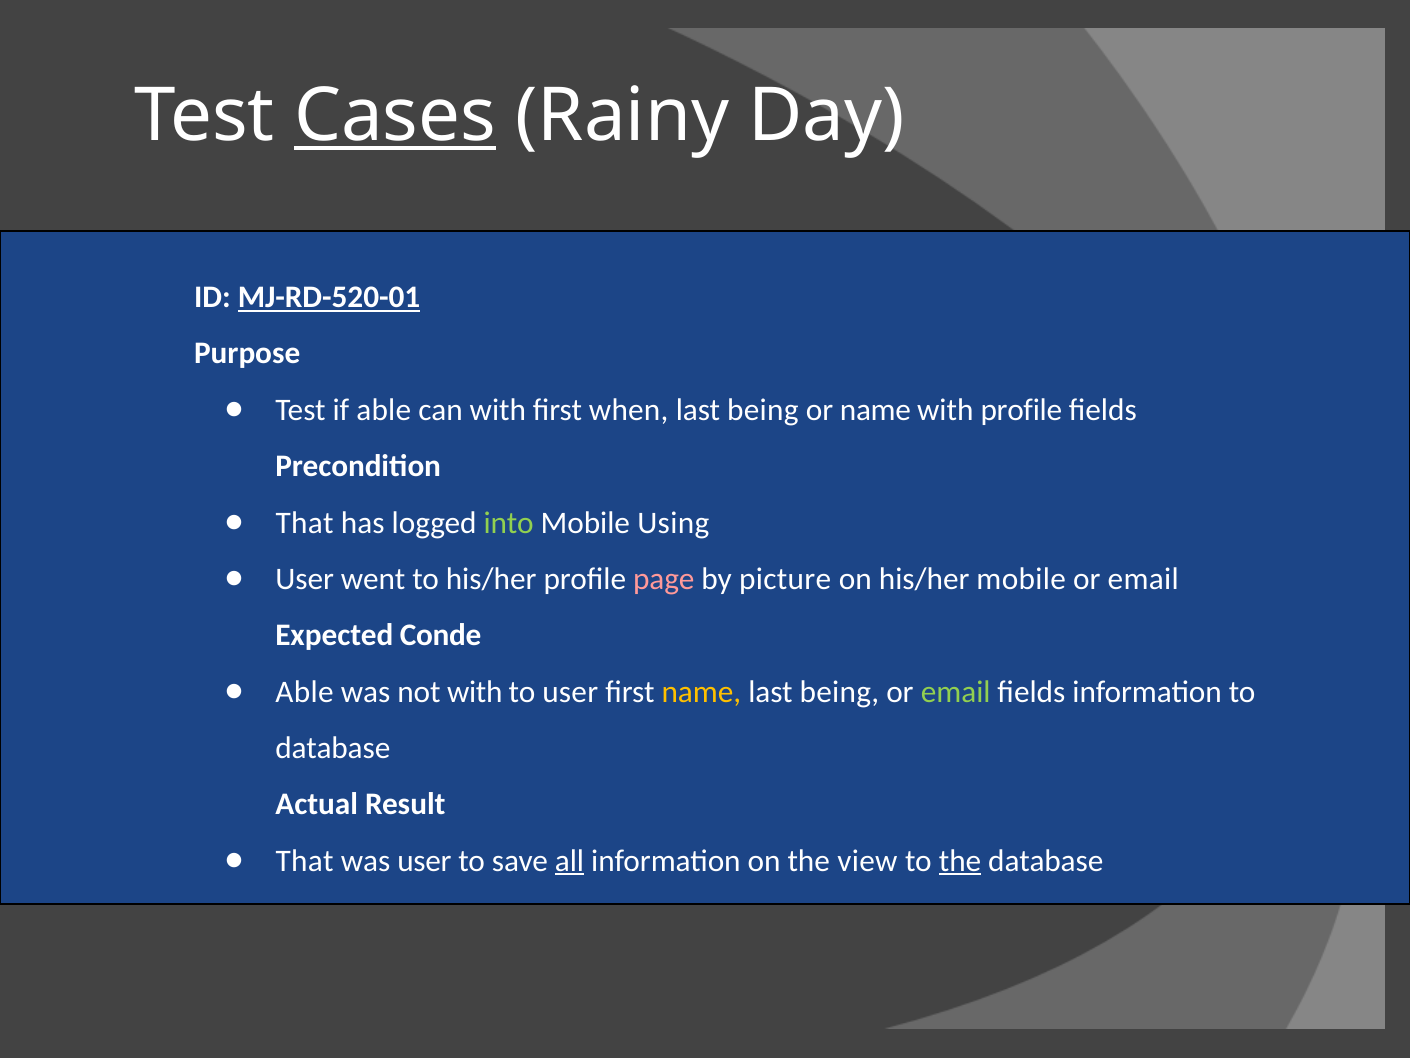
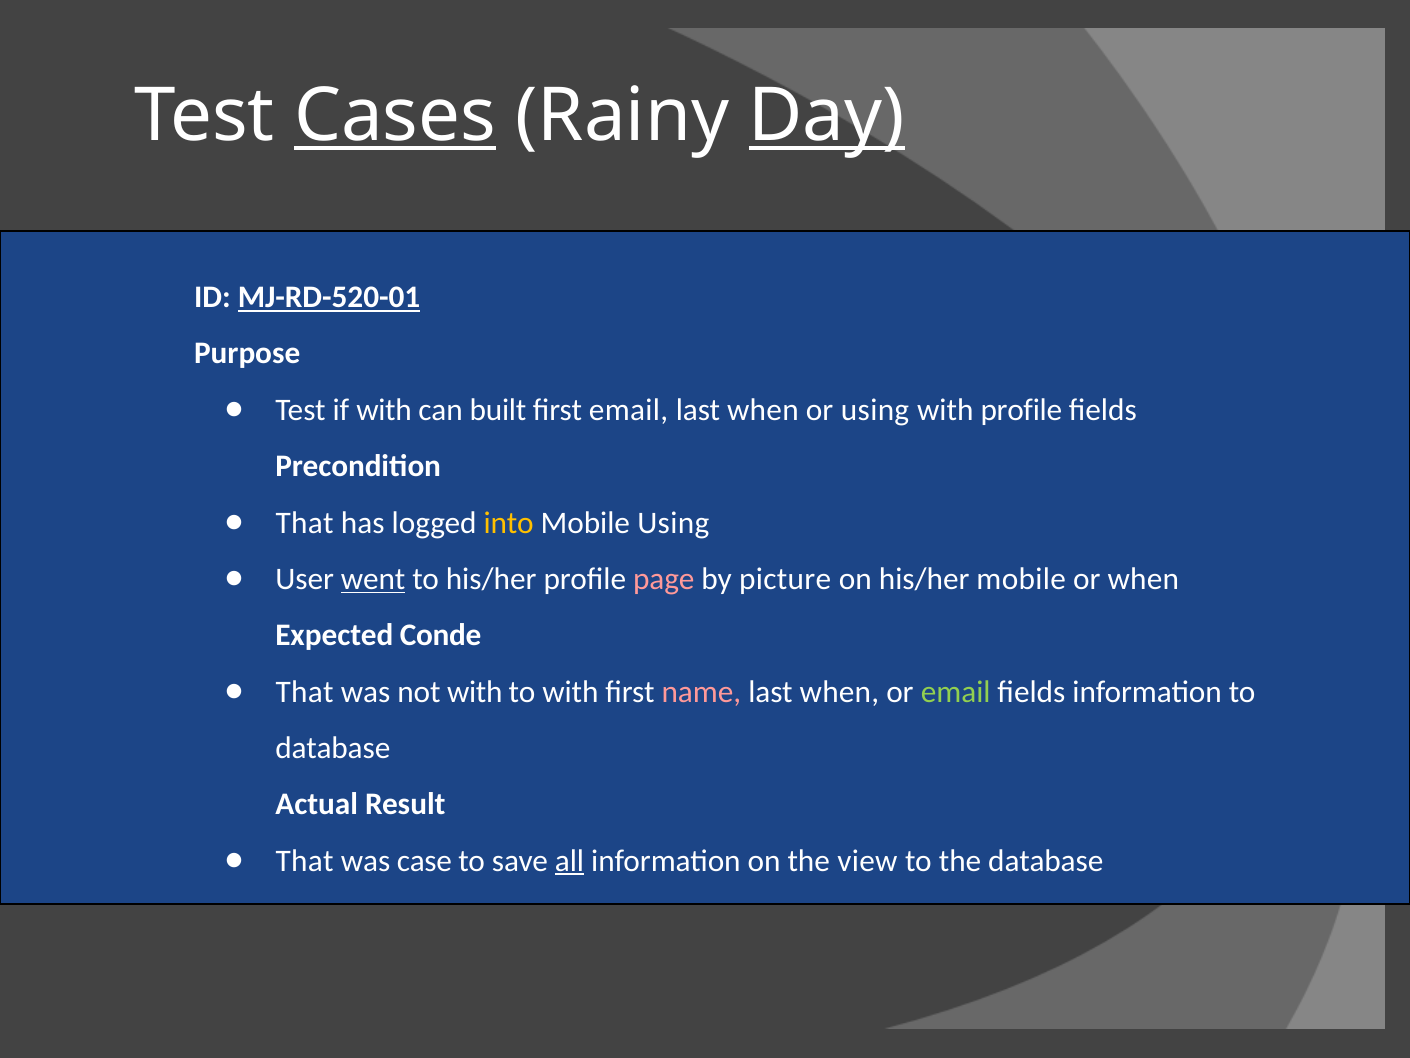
Day underline: none -> present
if able: able -> with
can with: with -> built
first when: when -> email
being at (763, 410): being -> when
or name: name -> using
into colour: light green -> yellow
went underline: none -> present
email at (1143, 579): email -> when
Able at (305, 692): Able -> That
to user: user -> with
name at (701, 692) colour: yellow -> pink
being at (839, 692): being -> when
was user: user -> case
the at (960, 861) underline: present -> none
